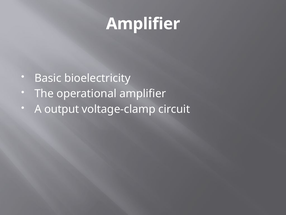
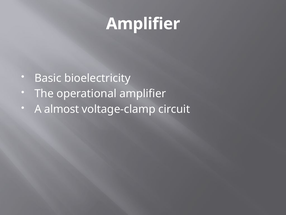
output: output -> almost
